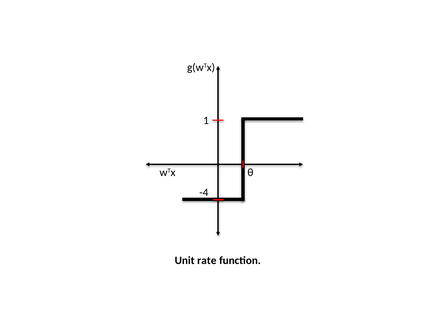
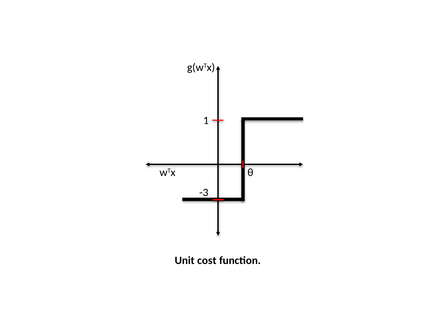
-4: -4 -> -3
rate: rate -> cost
